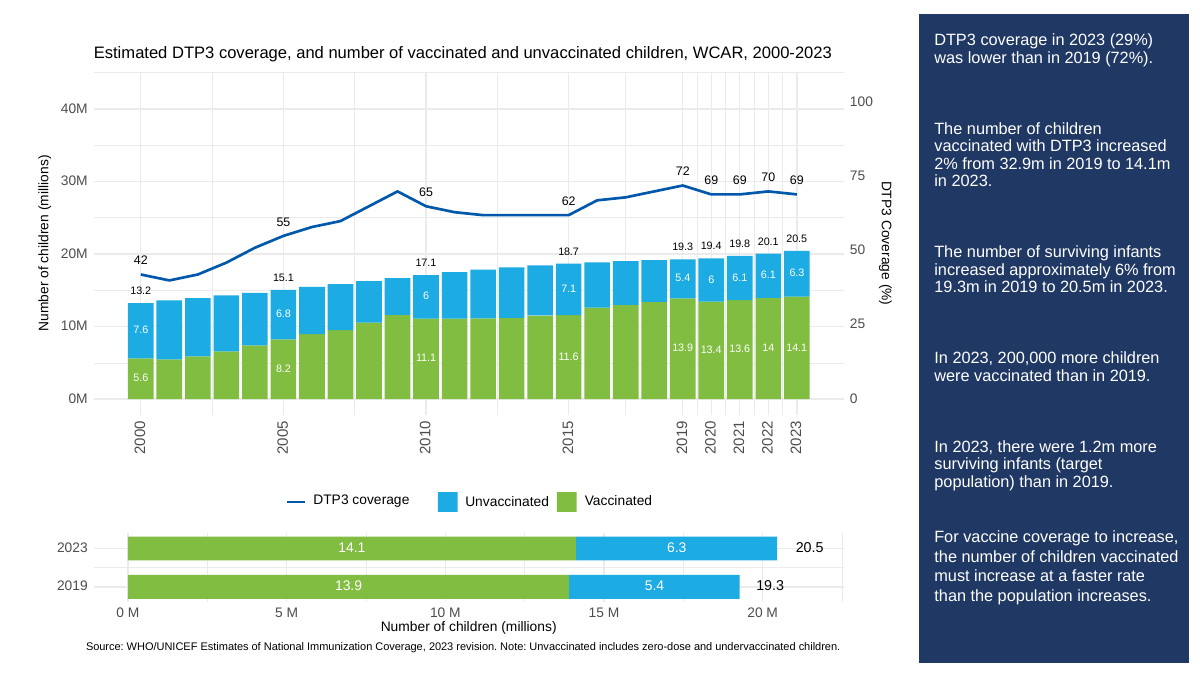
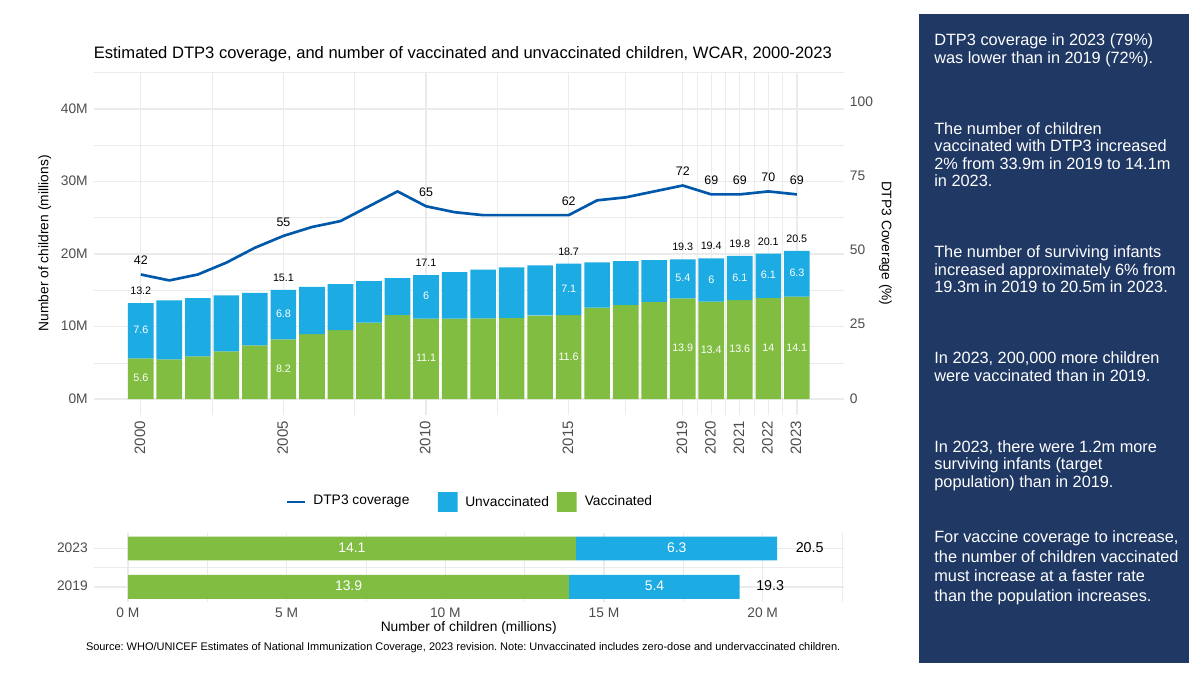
29%: 29% -> 79%
32.9m: 32.9m -> 33.9m
